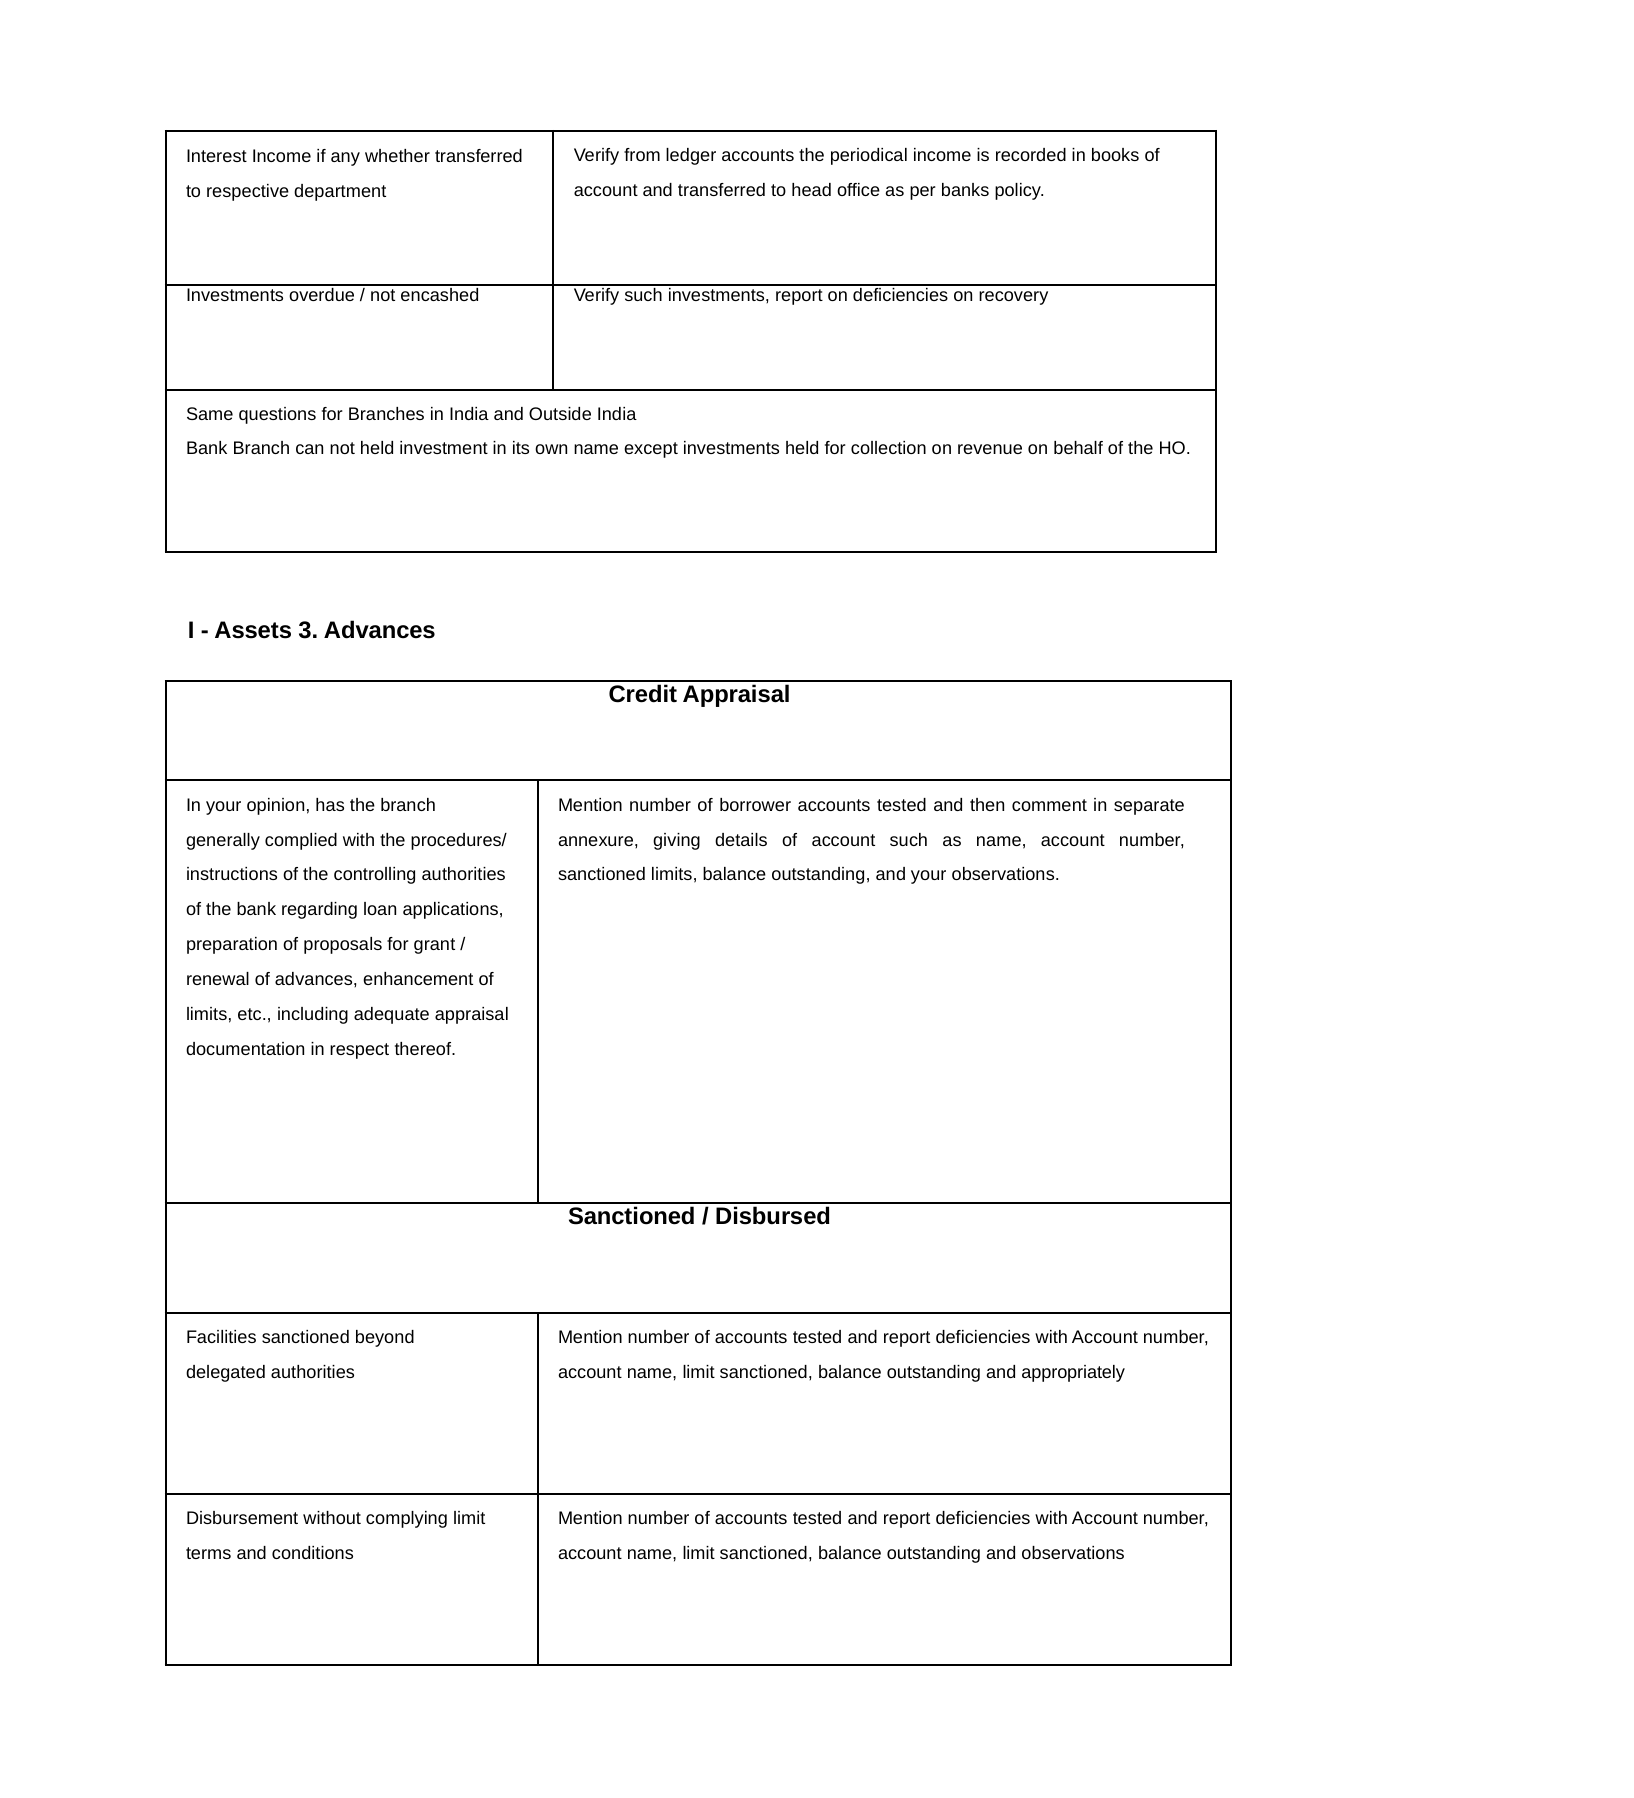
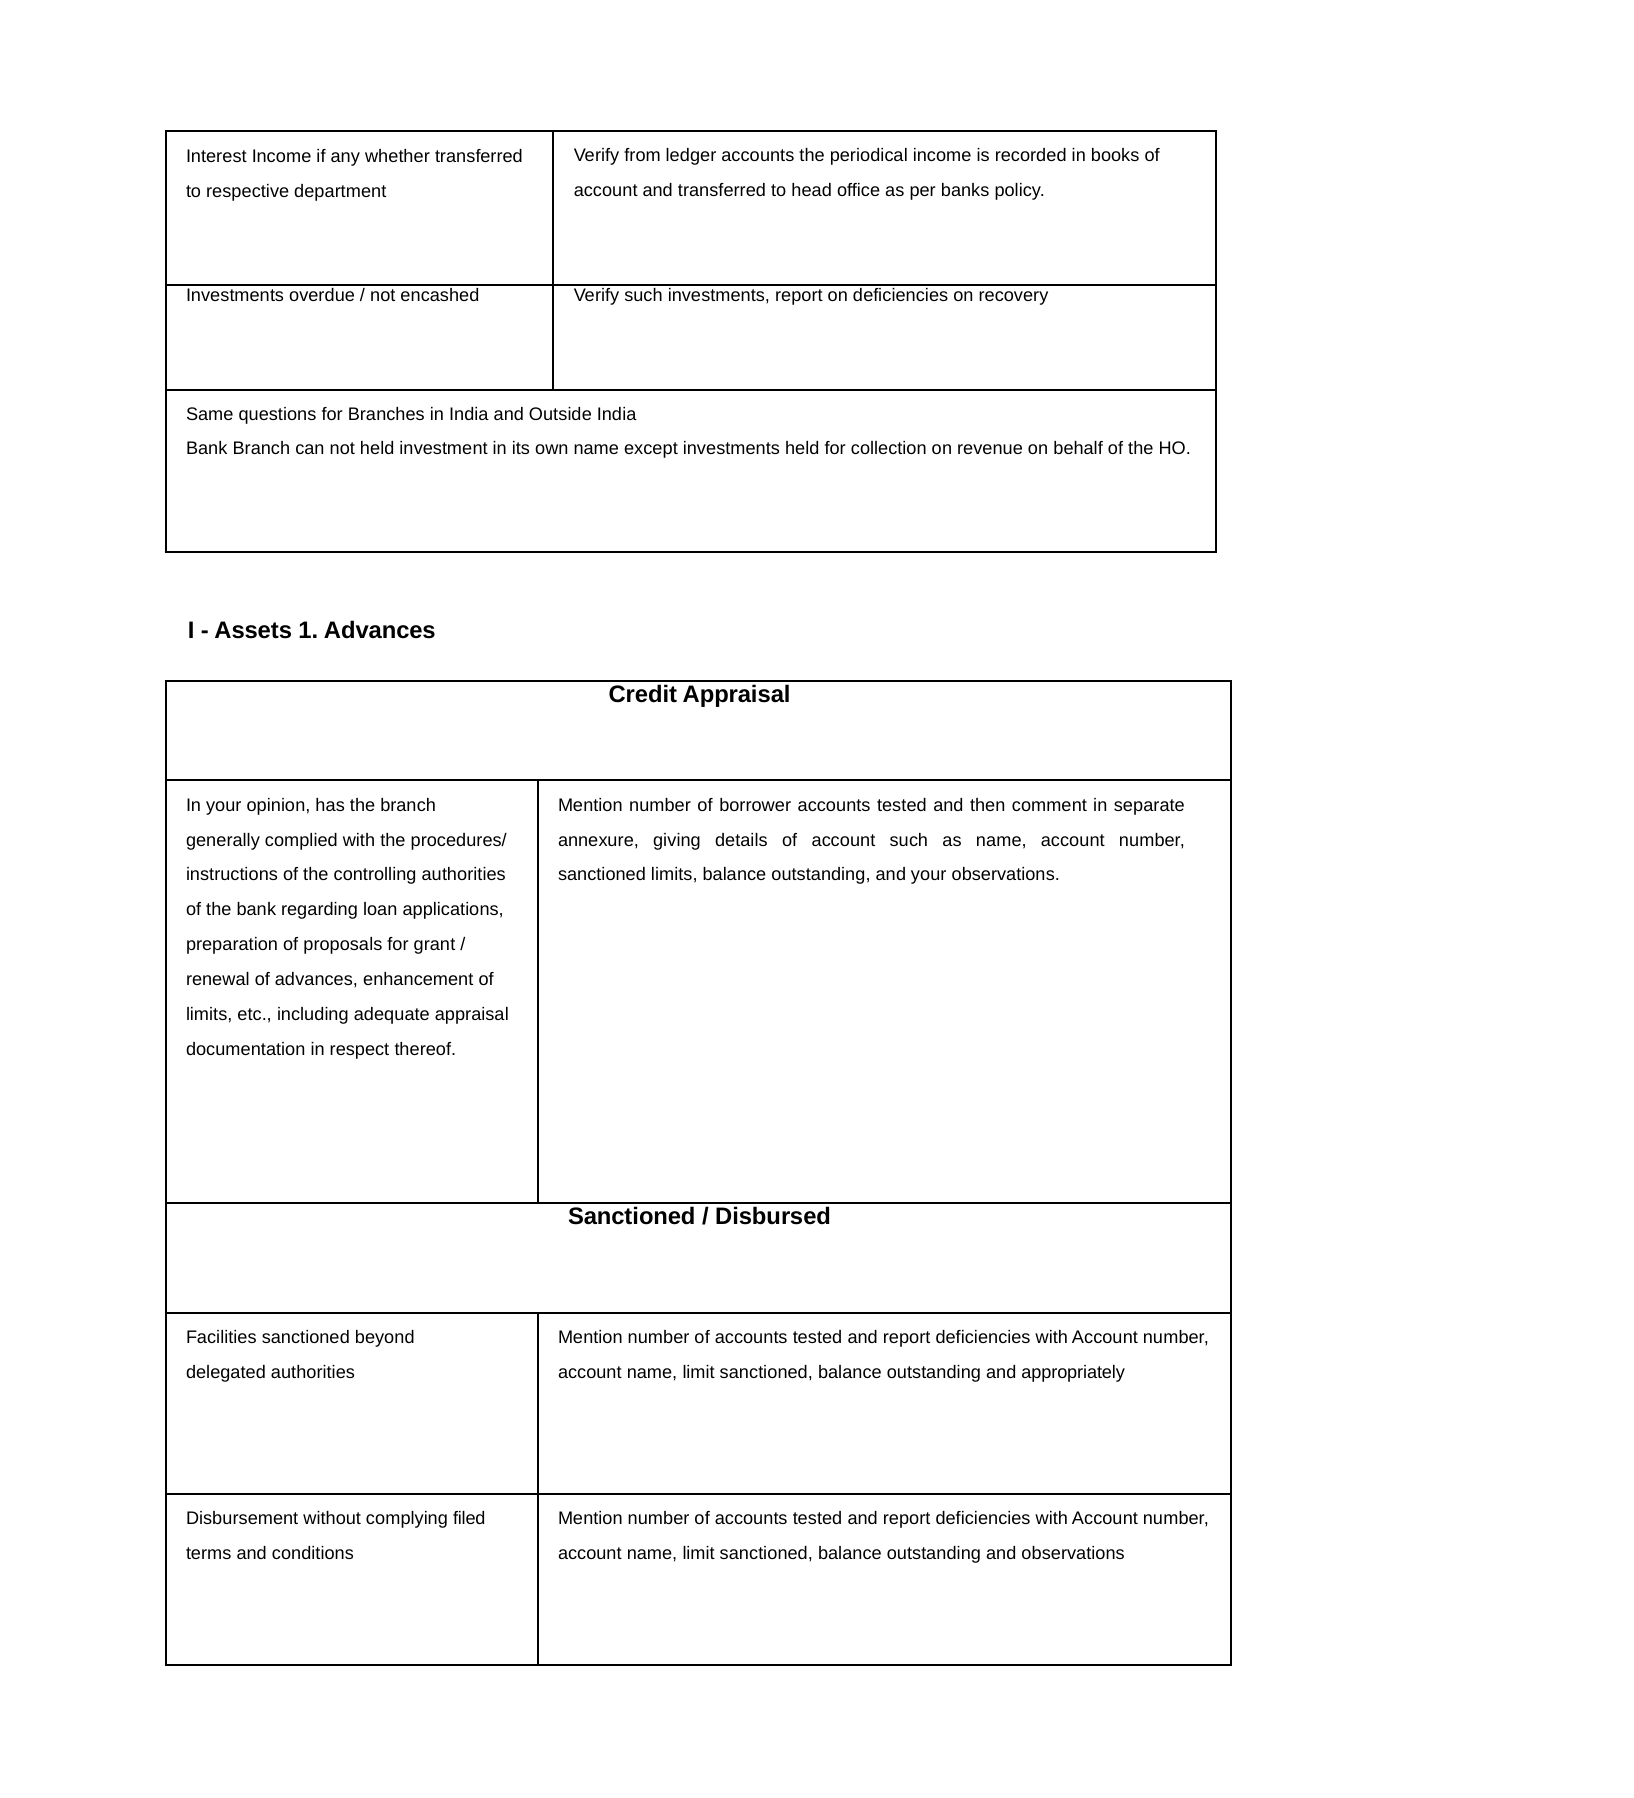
3: 3 -> 1
complying limit: limit -> filed
